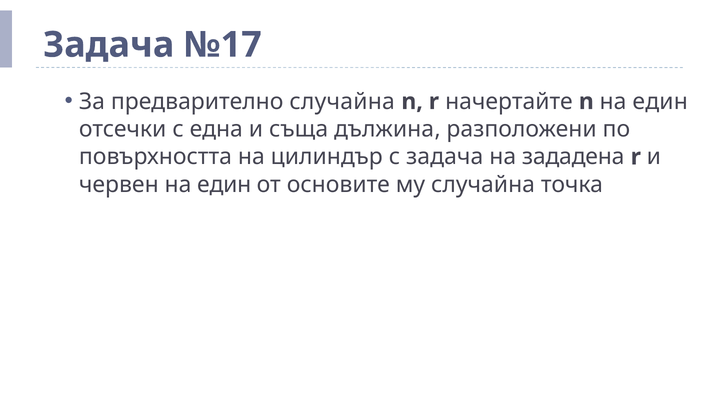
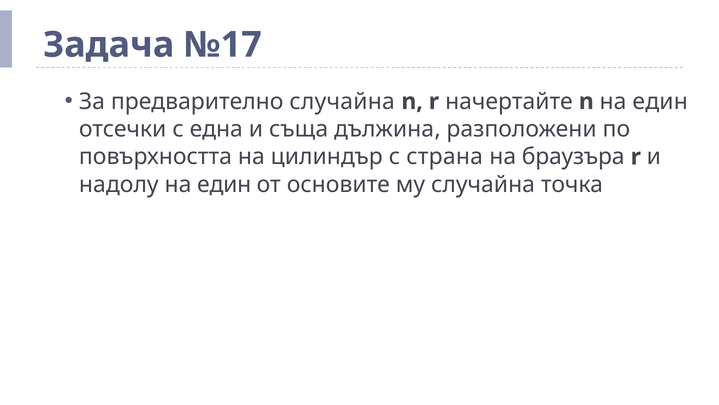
с задача: задача -> страна
зададена: зададена -> браузъра
червен: червен -> надолу
